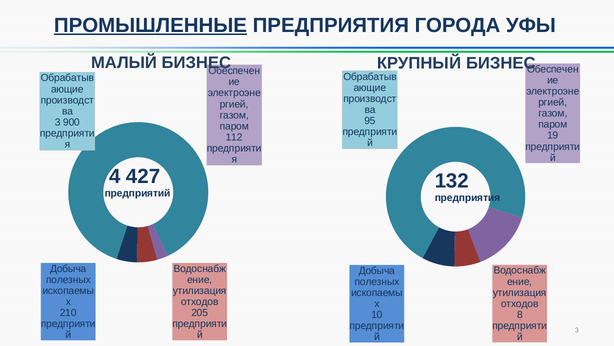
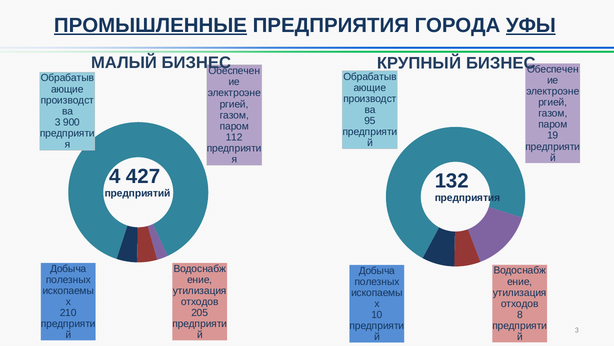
УФЫ underline: none -> present
